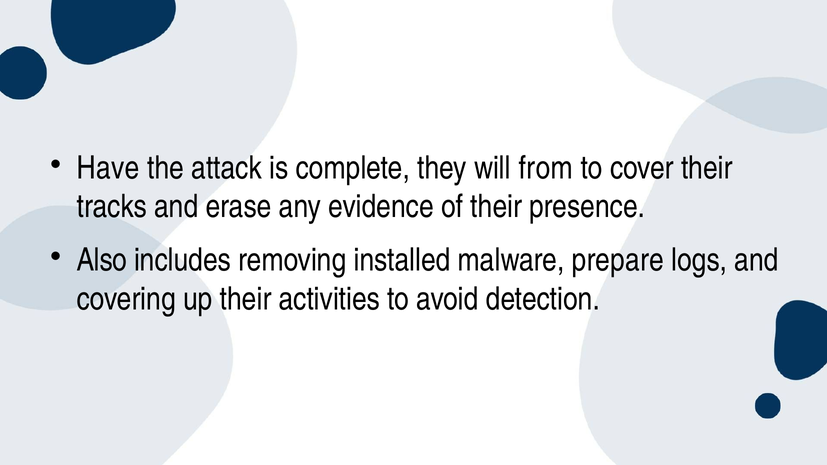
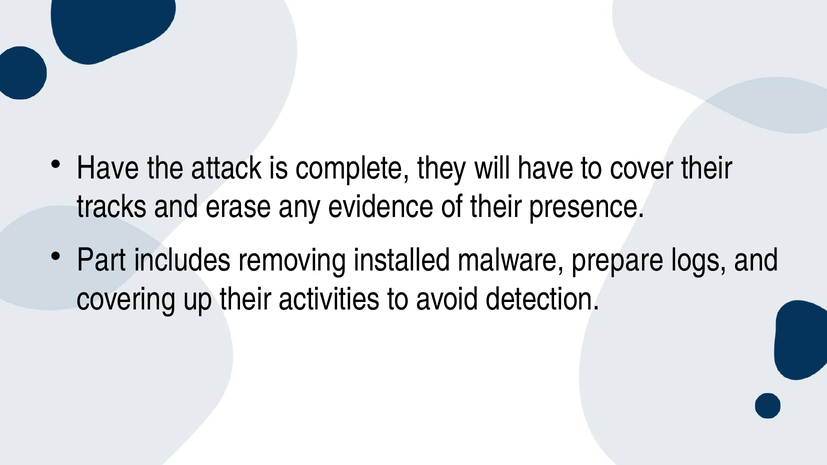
will from: from -> have
Also: Also -> Part
